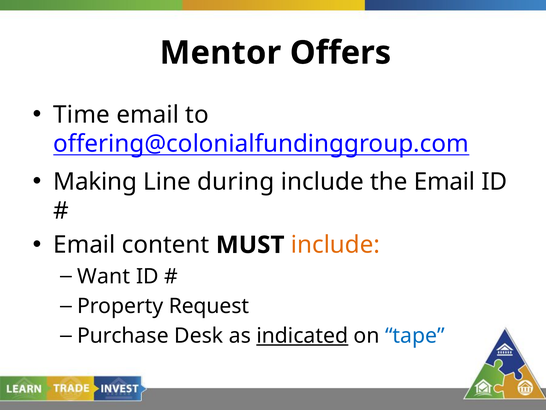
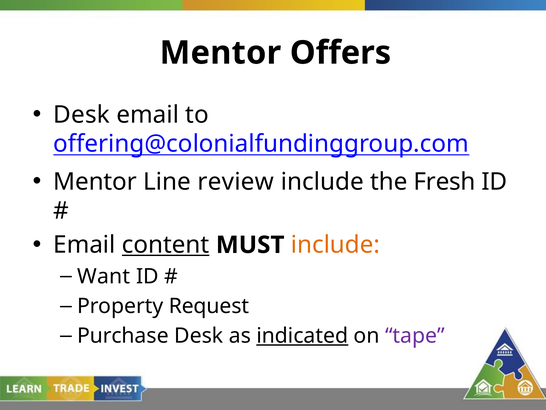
Time at (82, 115): Time -> Desk
Making at (95, 182): Making -> Mentor
during: during -> review
the Email: Email -> Fresh
content underline: none -> present
tape colour: blue -> purple
